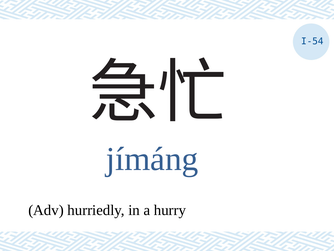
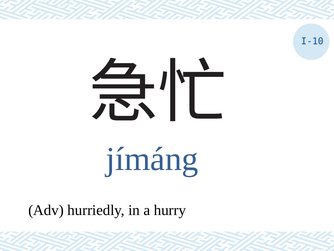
I-54: I-54 -> I-10
